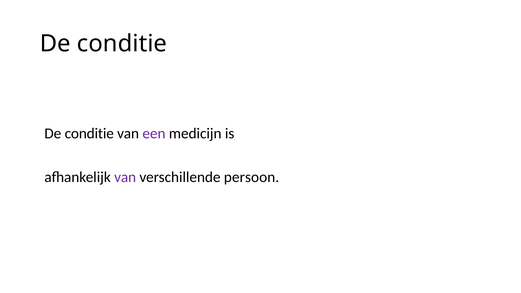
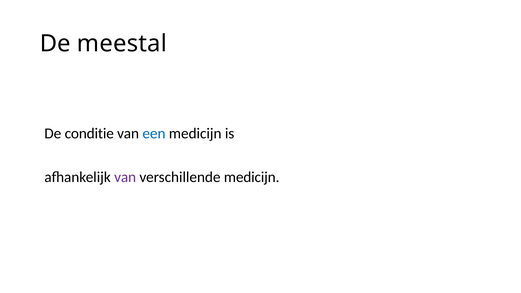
conditie at (122, 44): conditie -> meestal
een colour: purple -> blue
verschillende persoon: persoon -> medicijn
